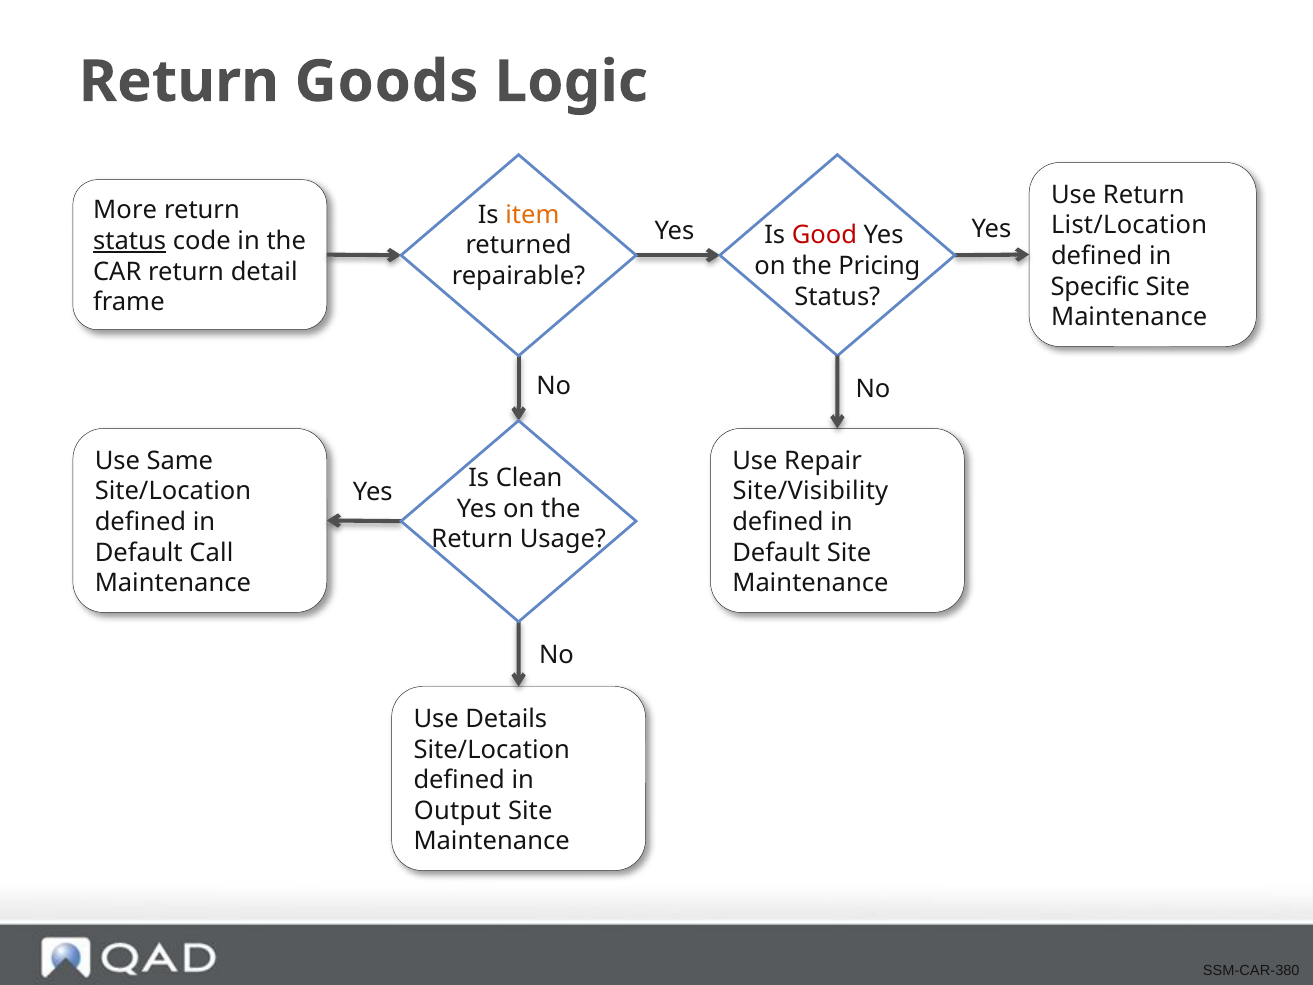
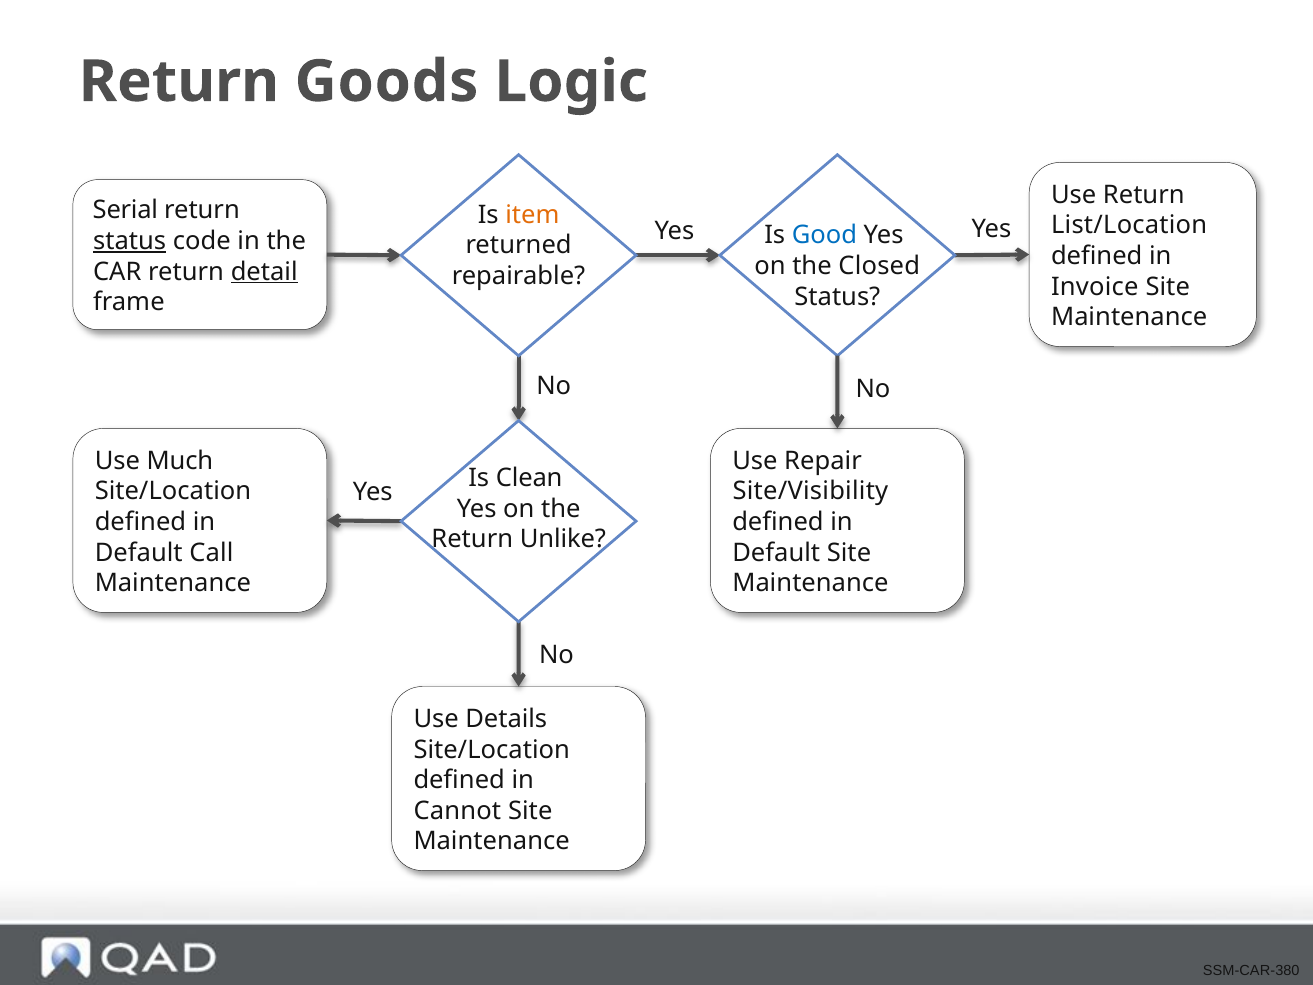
More: More -> Serial
Good colour: red -> blue
Pricing: Pricing -> Closed
detail underline: none -> present
Specific: Specific -> Invoice
Same: Same -> Much
Usage: Usage -> Unlike
Output: Output -> Cannot
